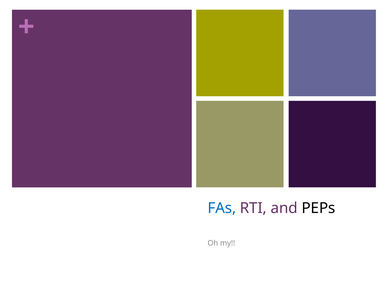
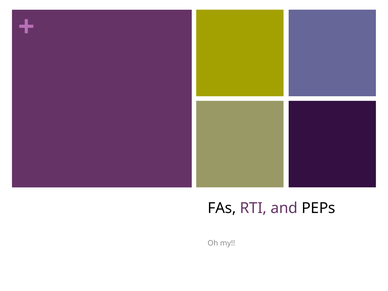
FAs colour: blue -> black
